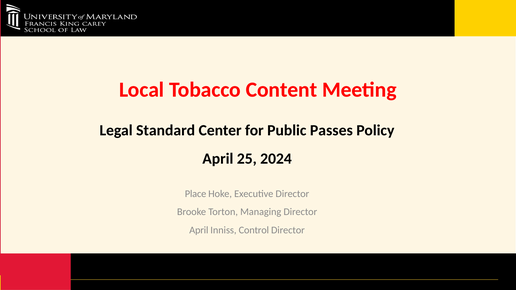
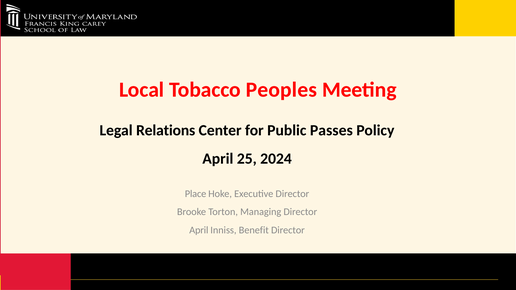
Content: Content -> Peoples
Standard: Standard -> Relations
Control: Control -> Benefit
